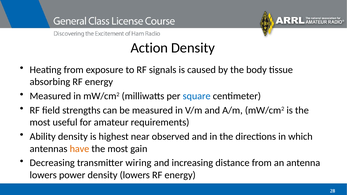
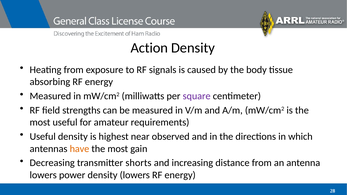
square colour: blue -> purple
Ability at (43, 137): Ability -> Useful
wiring: wiring -> shorts
